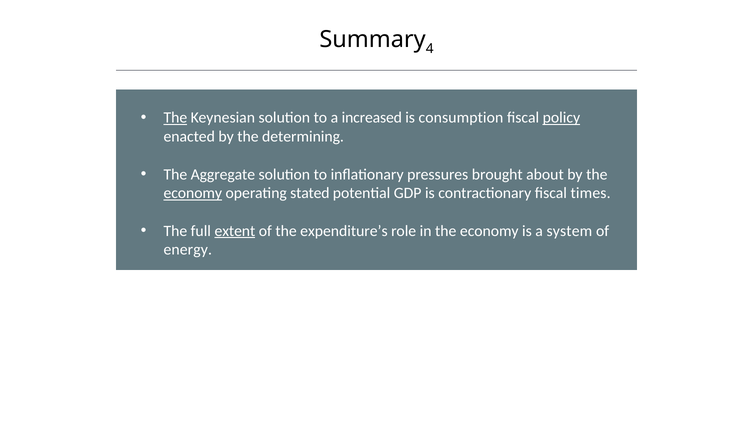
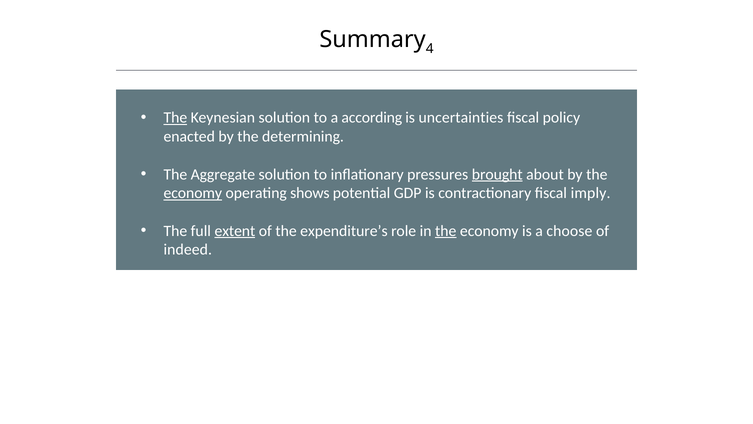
increased: increased -> according
consumption: consumption -> uncertainties
policy underline: present -> none
brought underline: none -> present
stated: stated -> shows
times: times -> imply
the at (446, 231) underline: none -> present
system: system -> choose
energy: energy -> indeed
